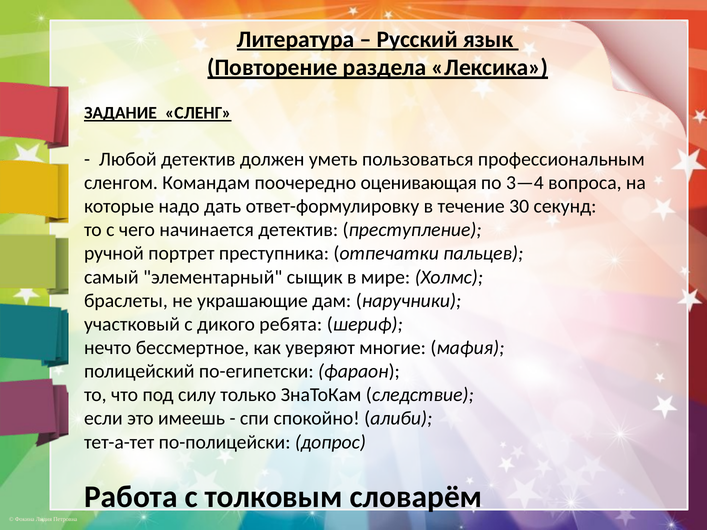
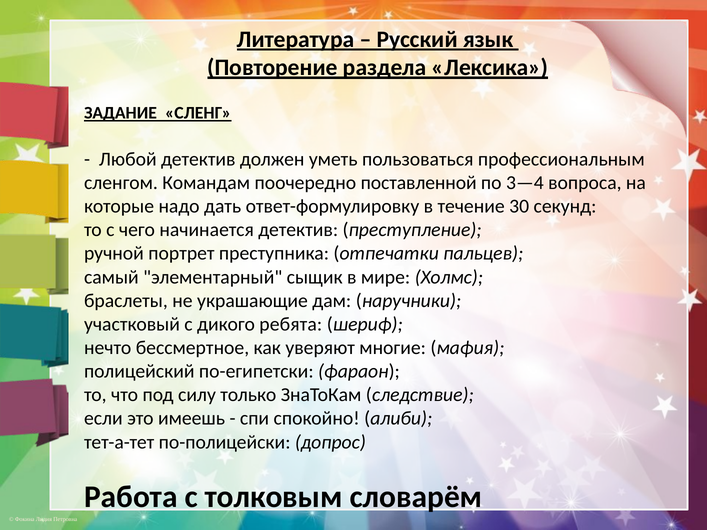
оценивающая: оценивающая -> поставленной
